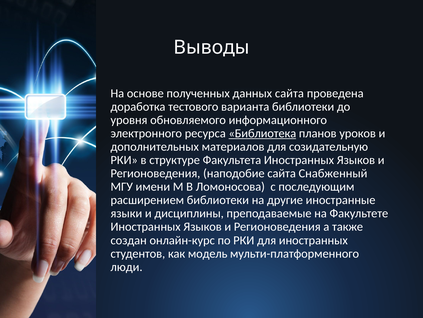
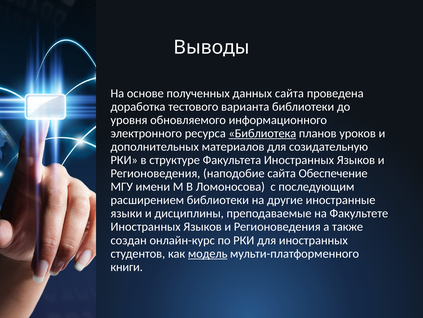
Снабженный: Снабженный -> Обеспечение
модель underline: none -> present
люди: люди -> книги
